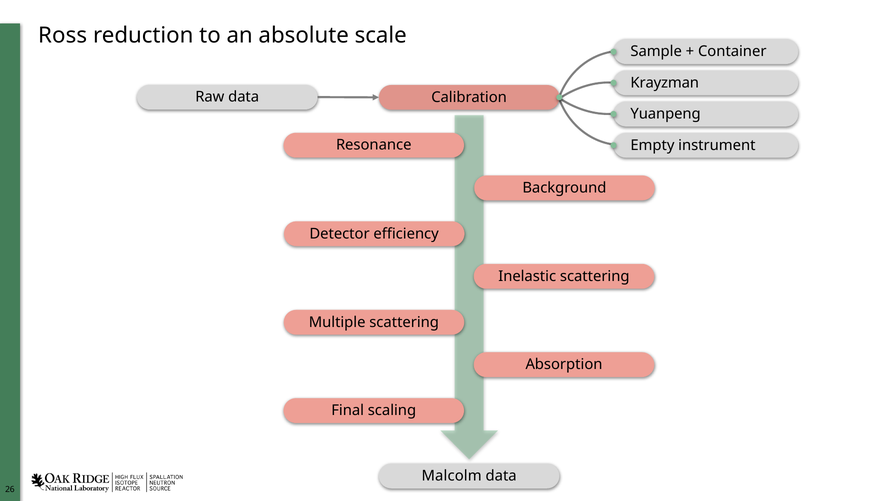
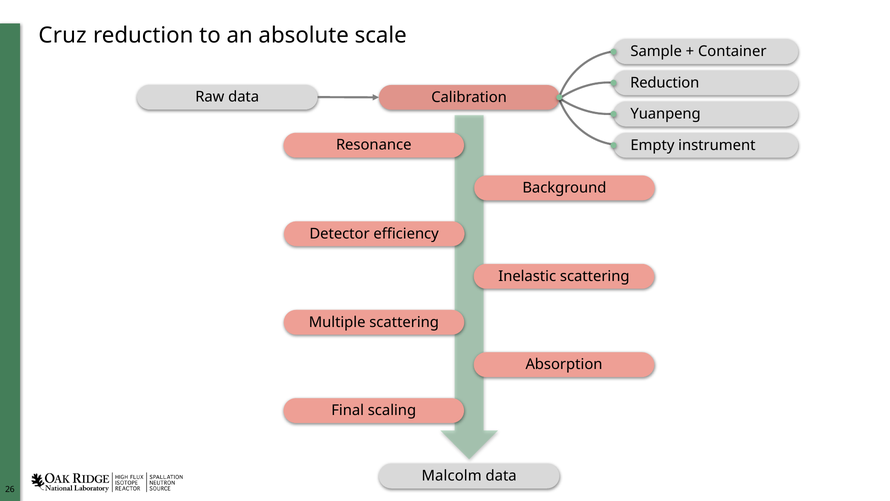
Ross: Ross -> Cruz
Krayzman at (665, 83): Krayzman -> Reduction
